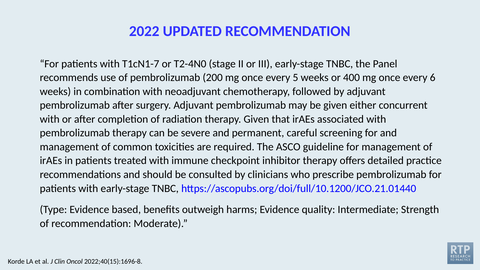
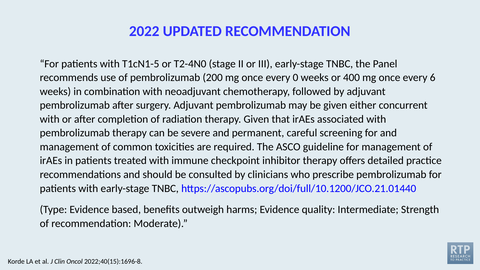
T1cN1-7: T1cN1-7 -> T1cN1-5
5: 5 -> 0
